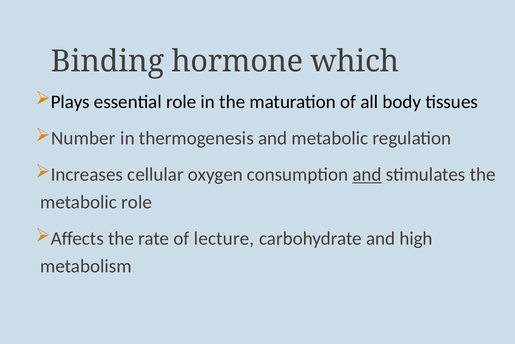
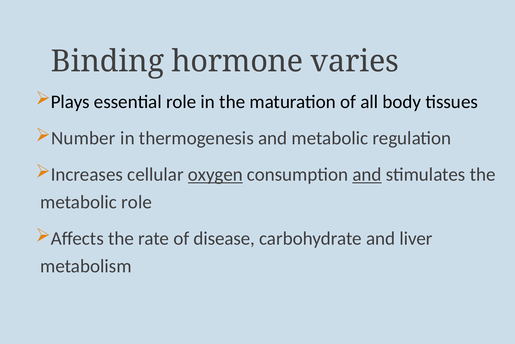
which: which -> varies
oxygen underline: none -> present
lecture: lecture -> disease
high: high -> liver
